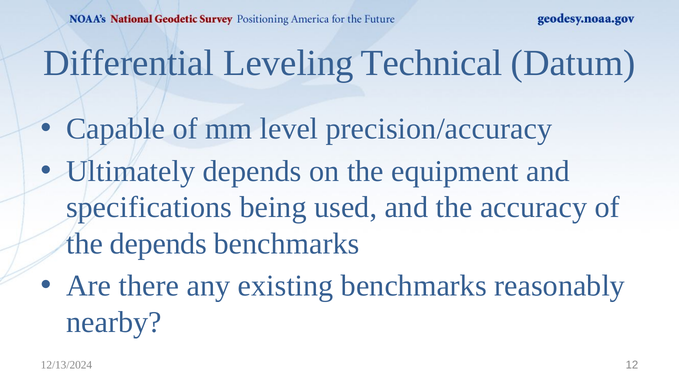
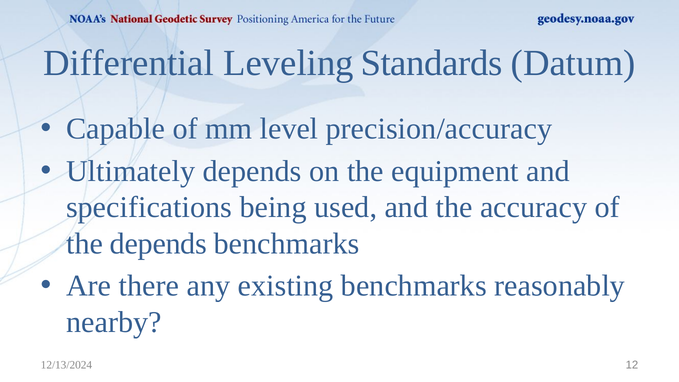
Technical: Technical -> Standards
